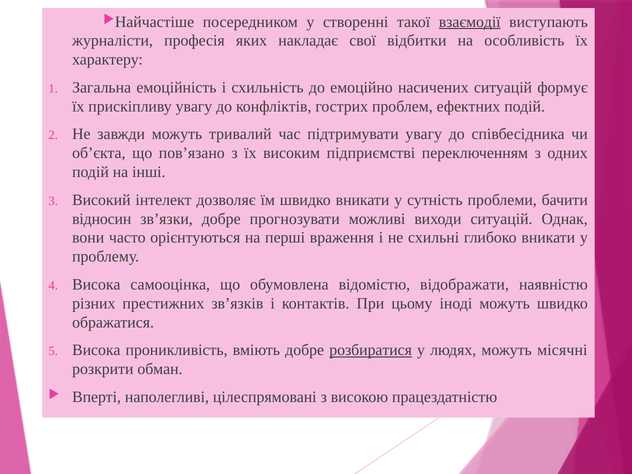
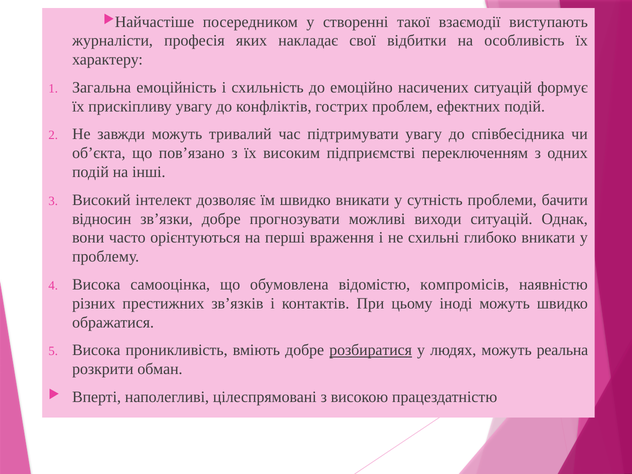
взаємодії underline: present -> none
відображати: відображати -> компромісів
місячні: місячні -> реальна
